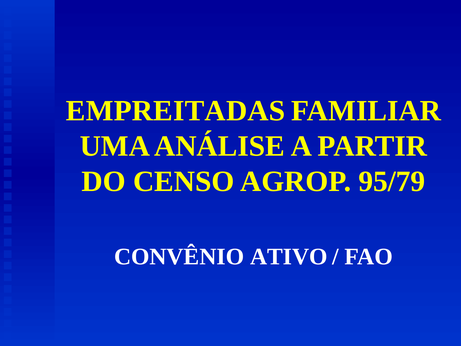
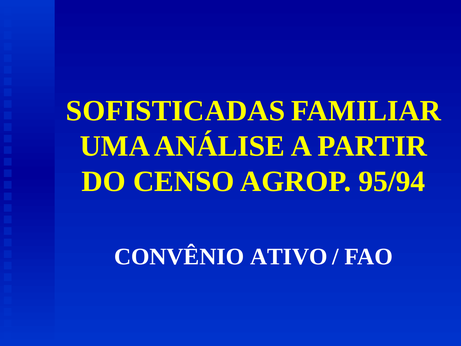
EMPREITADAS: EMPREITADAS -> SOFISTICADAS
95/79: 95/79 -> 95/94
